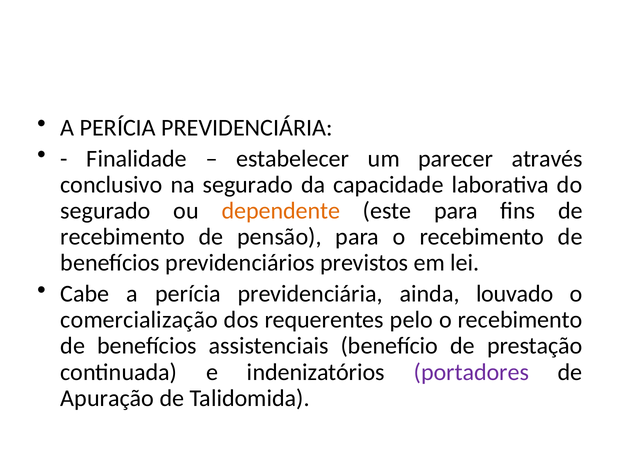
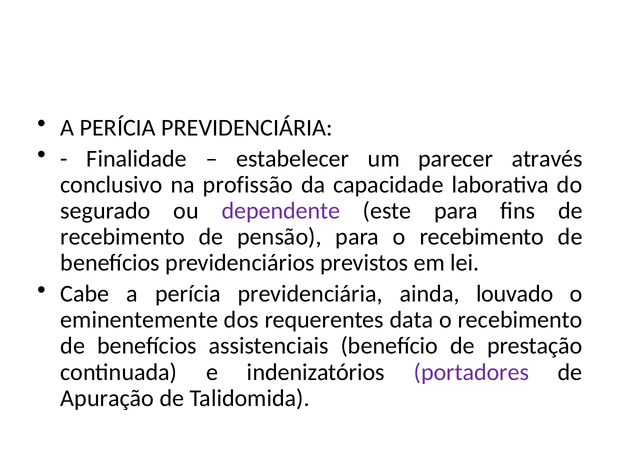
na segurado: segurado -> profissão
dependente colour: orange -> purple
comercialização: comercialização -> eminentemente
pelo: pelo -> data
